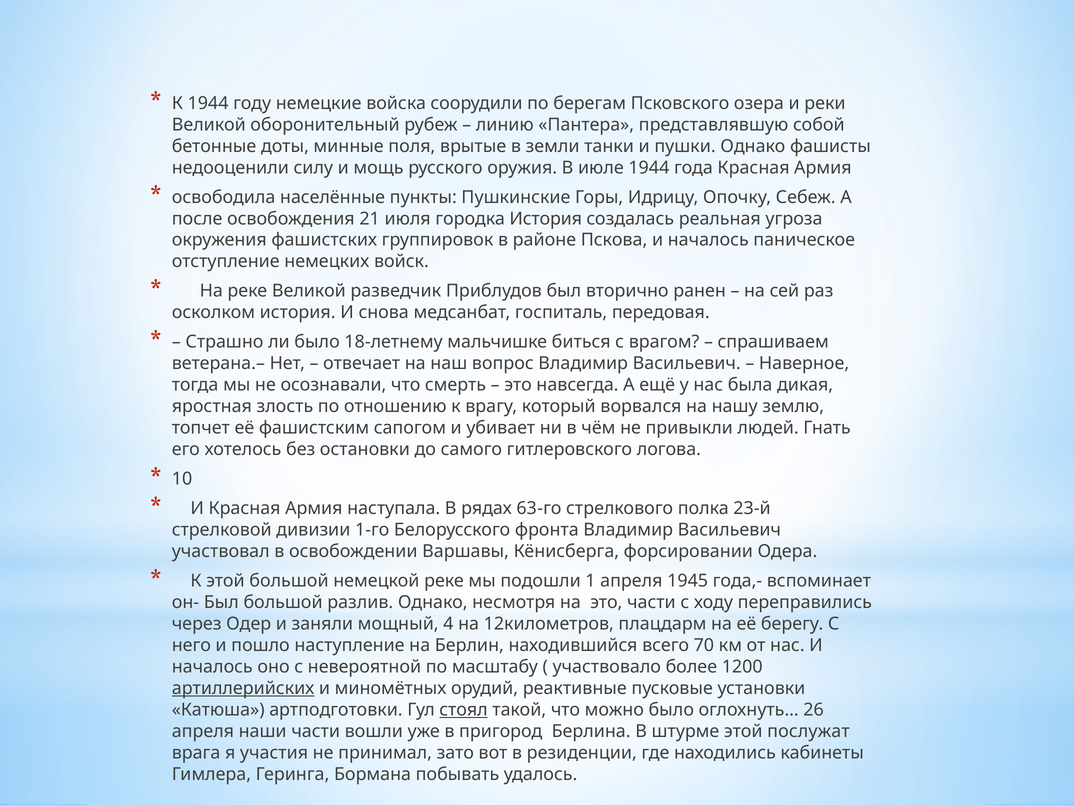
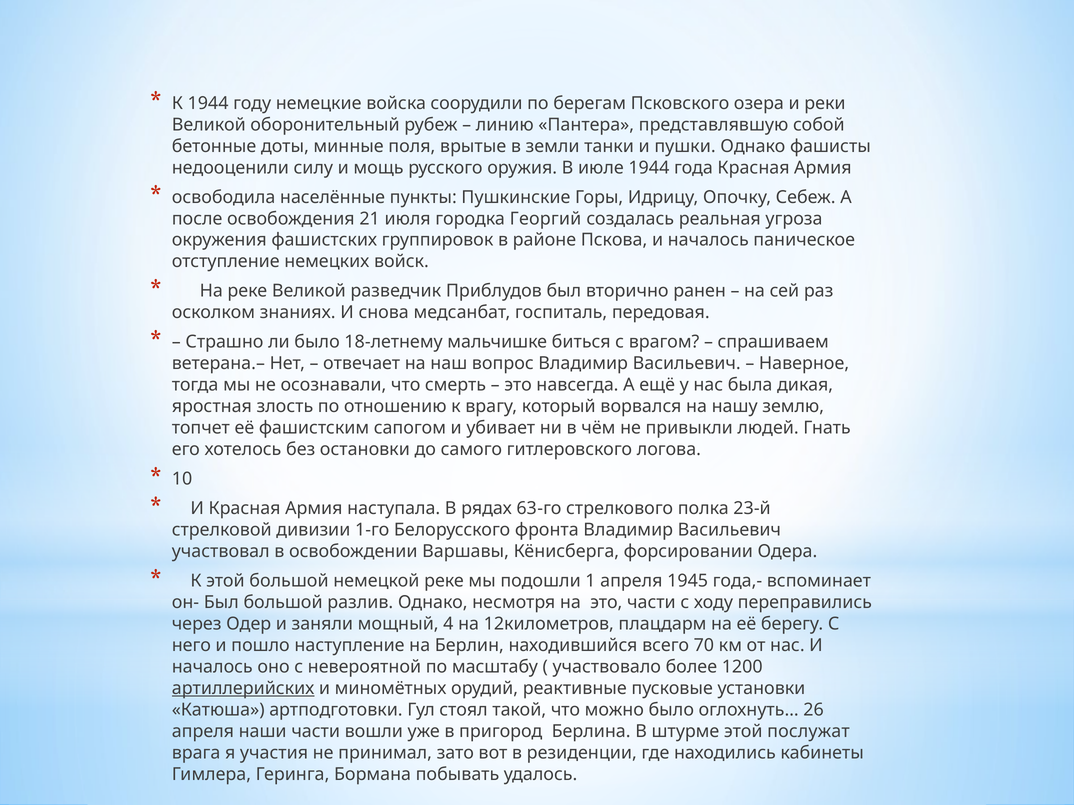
городка История: История -> Георгий
осколком история: история -> знаниях
стоял underline: present -> none
